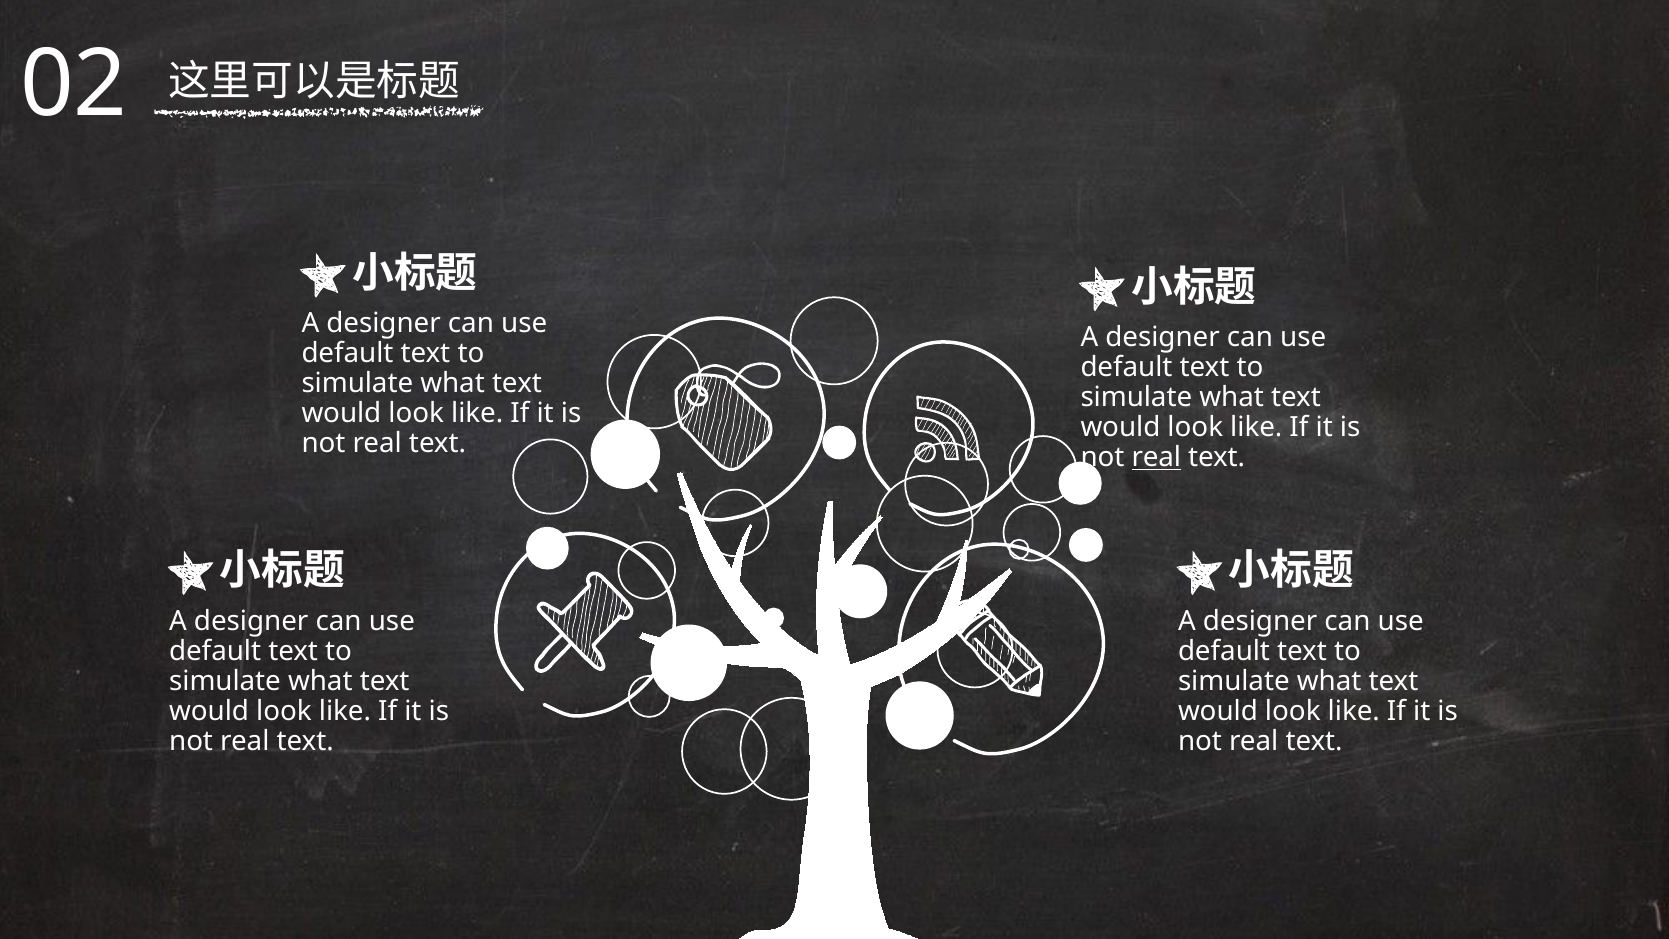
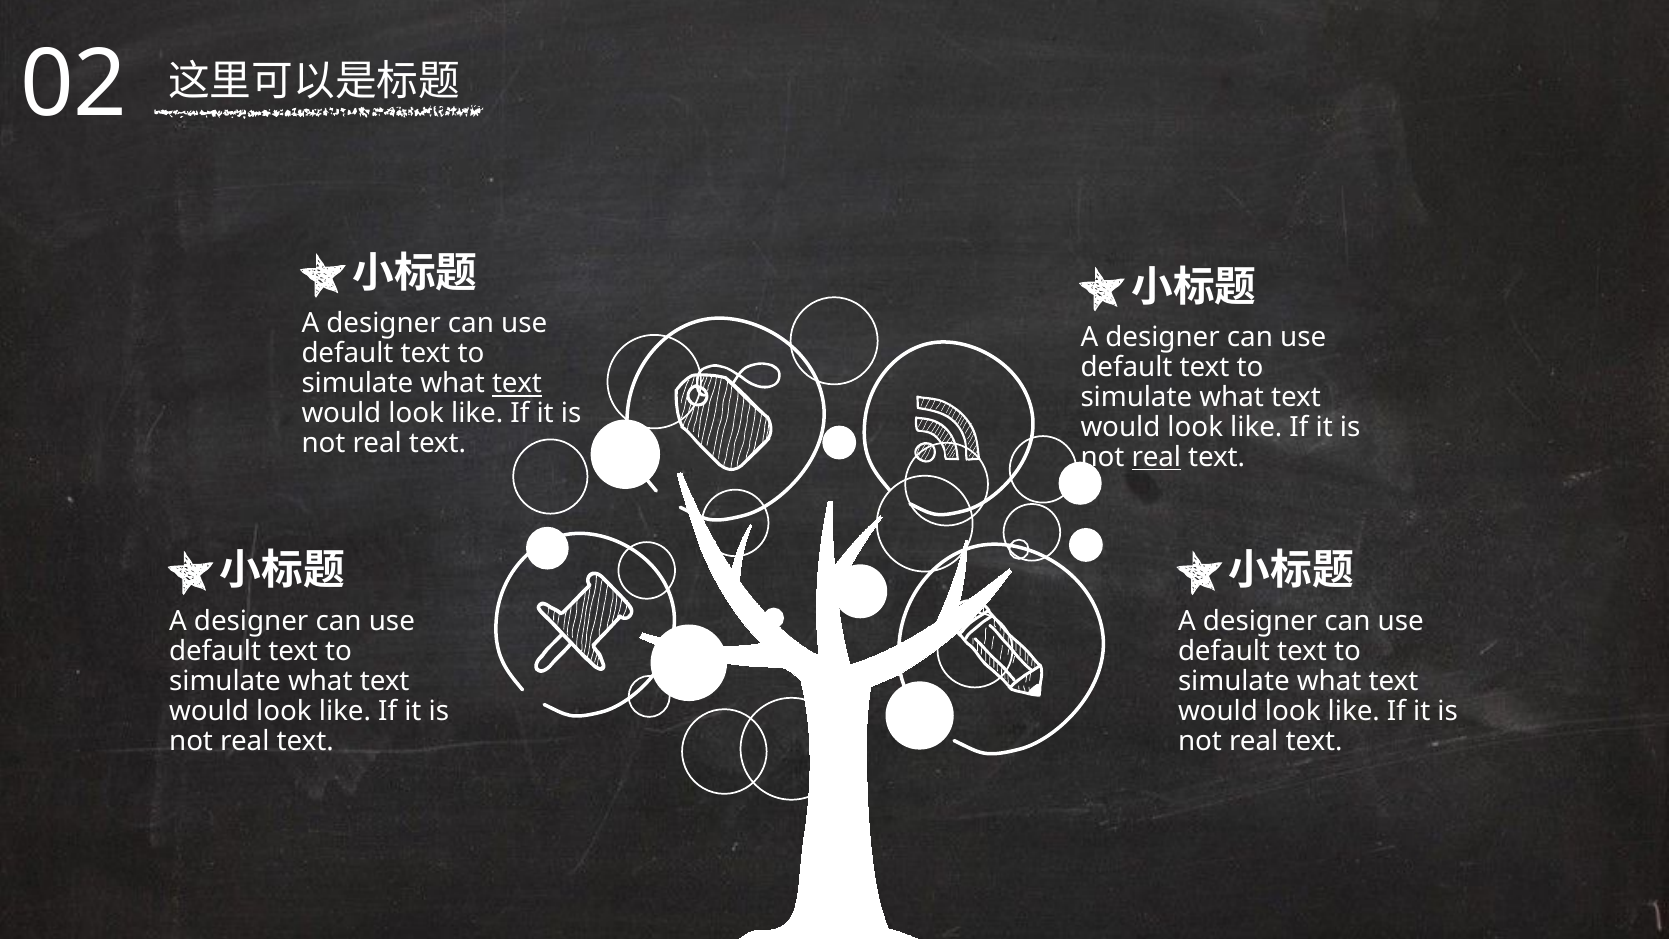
text at (517, 384) underline: none -> present
